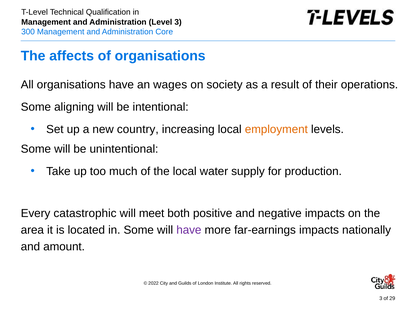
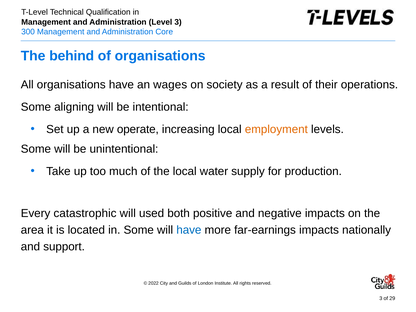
affects: affects -> behind
country: country -> operate
meet: meet -> used
have at (189, 230) colour: purple -> blue
amount: amount -> support
